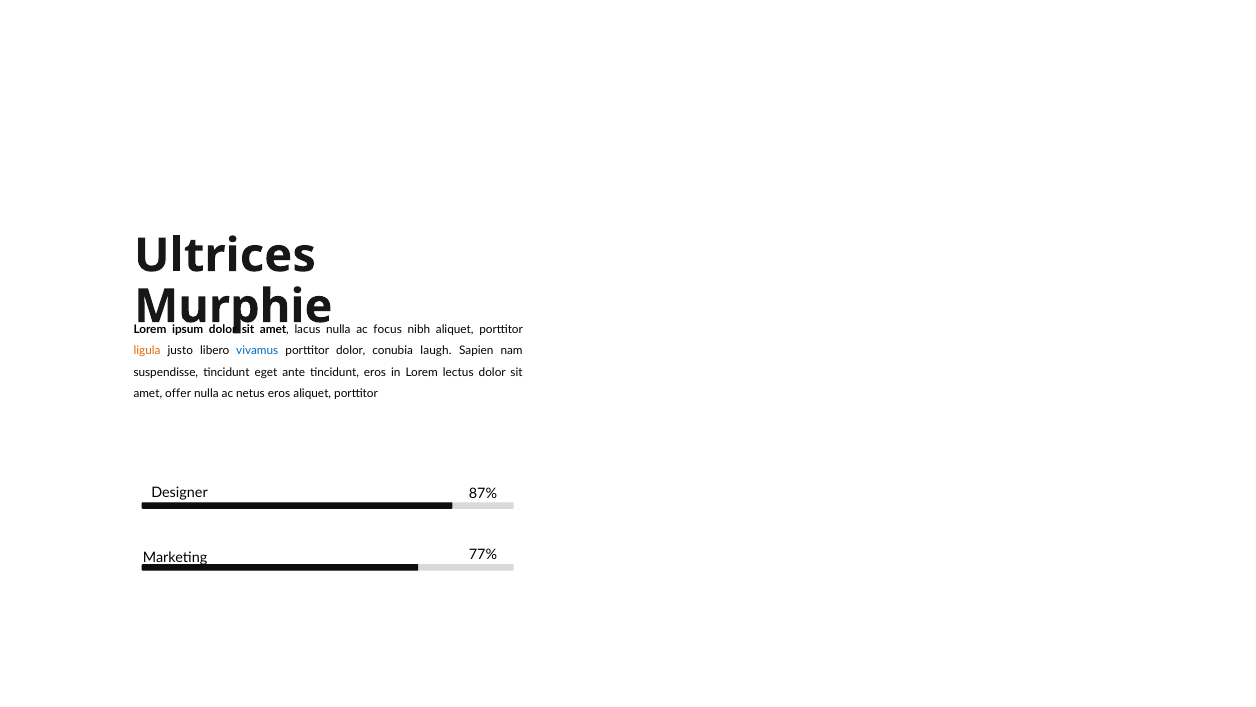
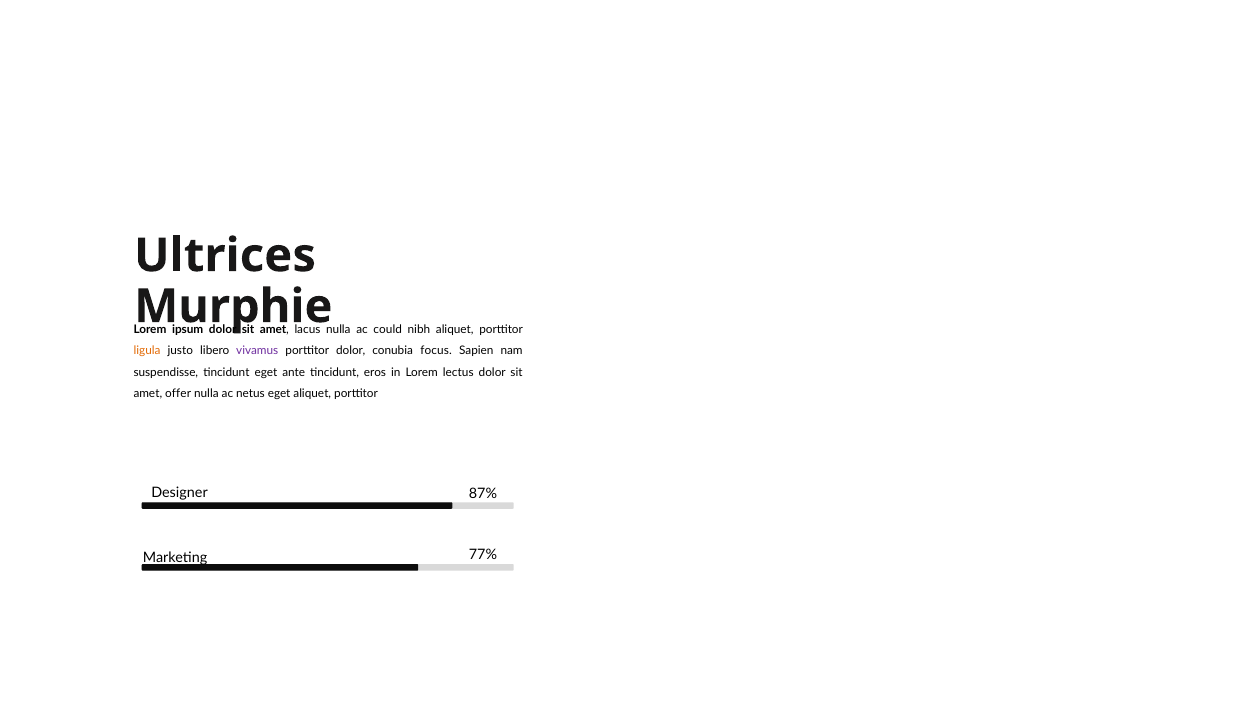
focus: focus -> could
vivamus colour: blue -> purple
laugh: laugh -> focus
netus eros: eros -> eget
